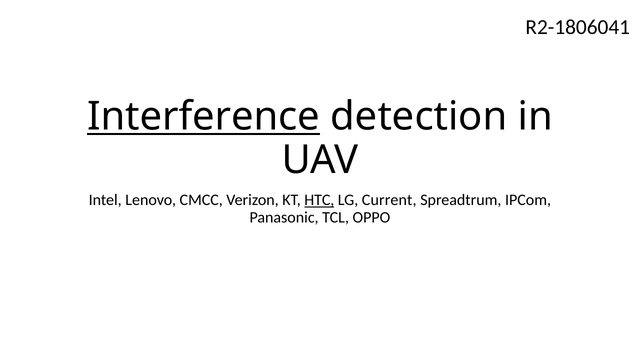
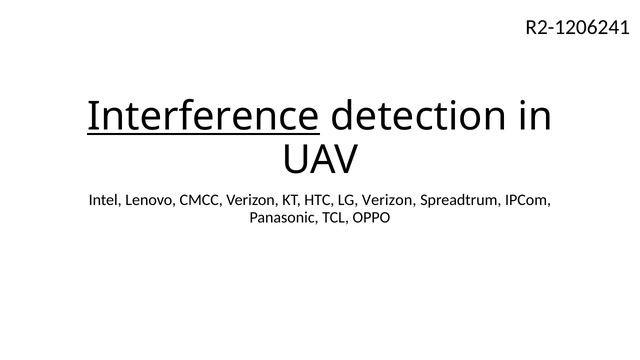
R2-1806041: R2-1806041 -> R2-1206241
HTC underline: present -> none
LG Current: Current -> Verizon
